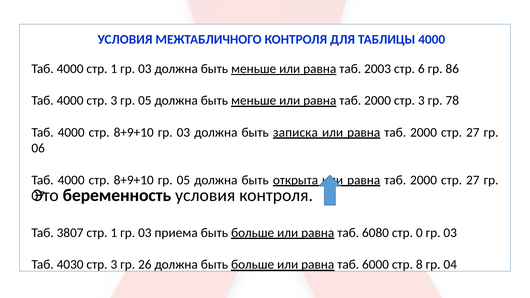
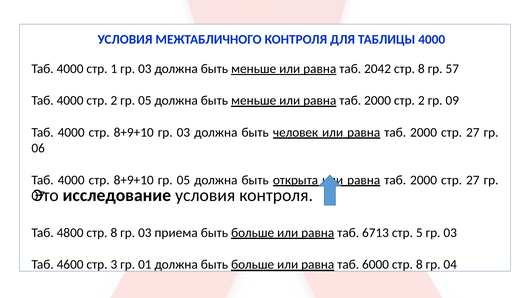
2003: 2003 -> 2042
6 at (421, 69): 6 -> 8
86: 86 -> 57
4000 стр 3: 3 -> 2
2000 стр 3: 3 -> 2
78: 78 -> 09
записка: записка -> человек
беременность: беременность -> исследование
3807: 3807 -> 4800
1 at (114, 233): 1 -> 8
6080: 6080 -> 6713
0: 0 -> 5
4030: 4030 -> 4600
26: 26 -> 01
